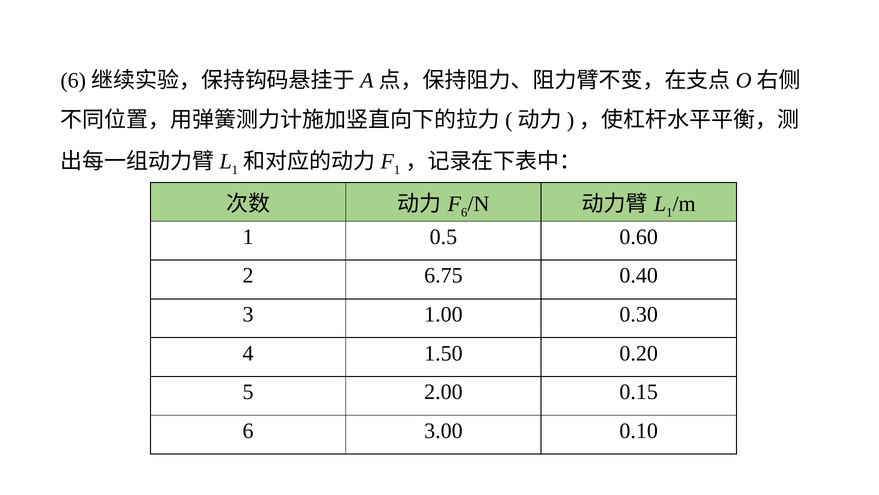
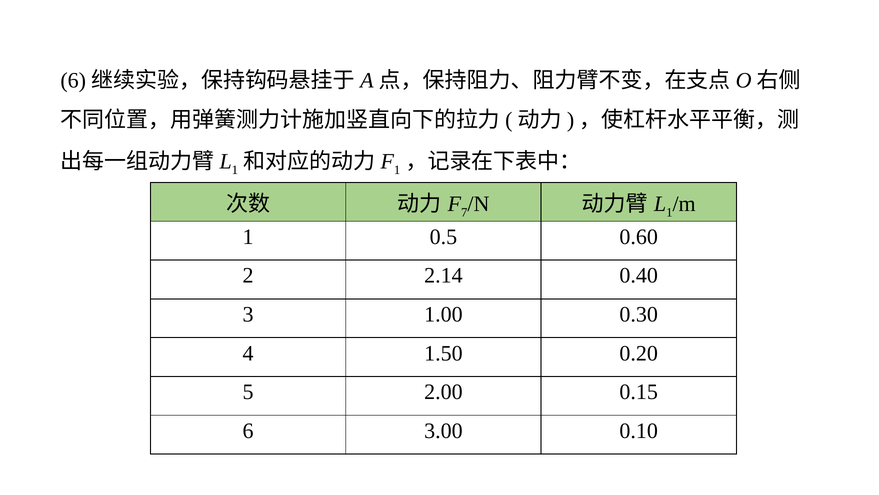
6 at (464, 212): 6 -> 7
6.75: 6.75 -> 2.14
